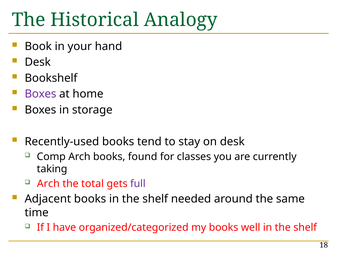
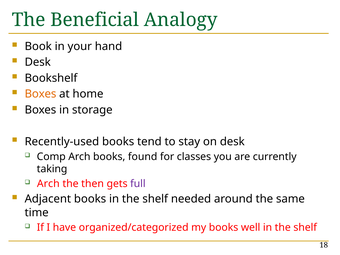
Historical: Historical -> Beneficial
Boxes at (40, 94) colour: purple -> orange
total: total -> then
